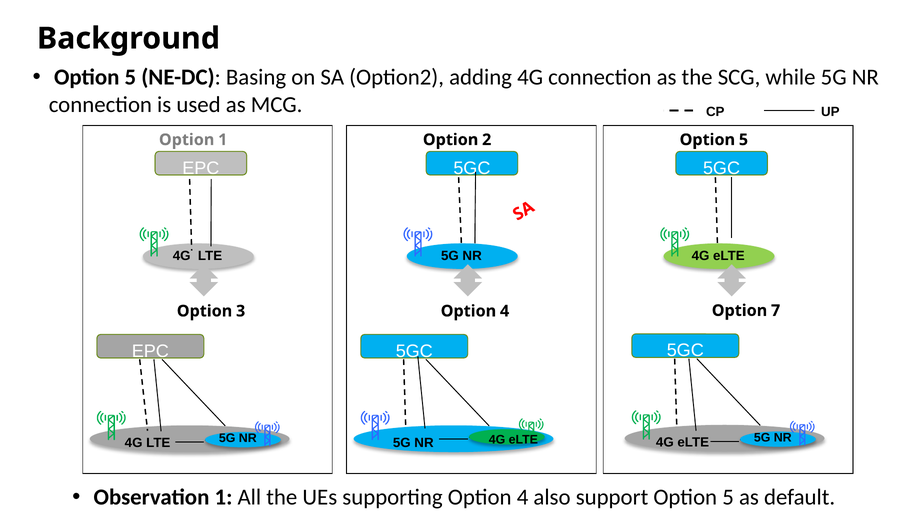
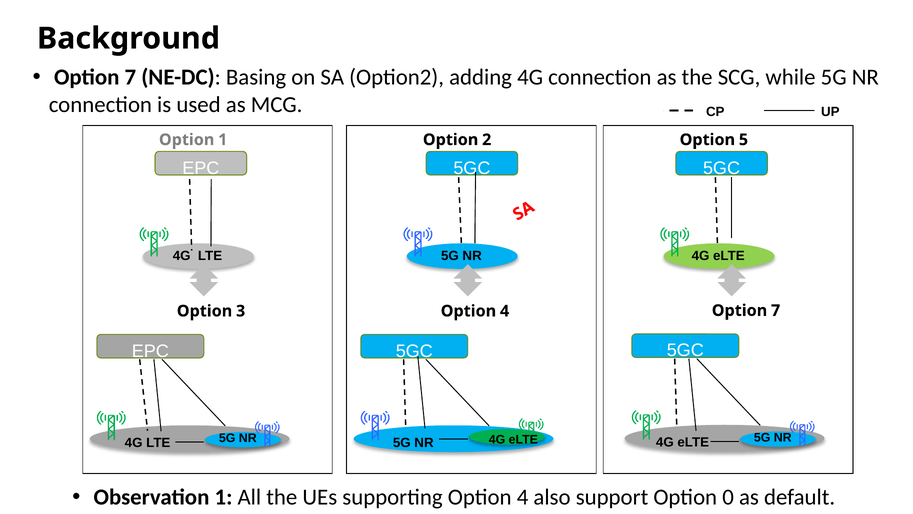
5 at (130, 77): 5 -> 7
support Option 5: 5 -> 0
